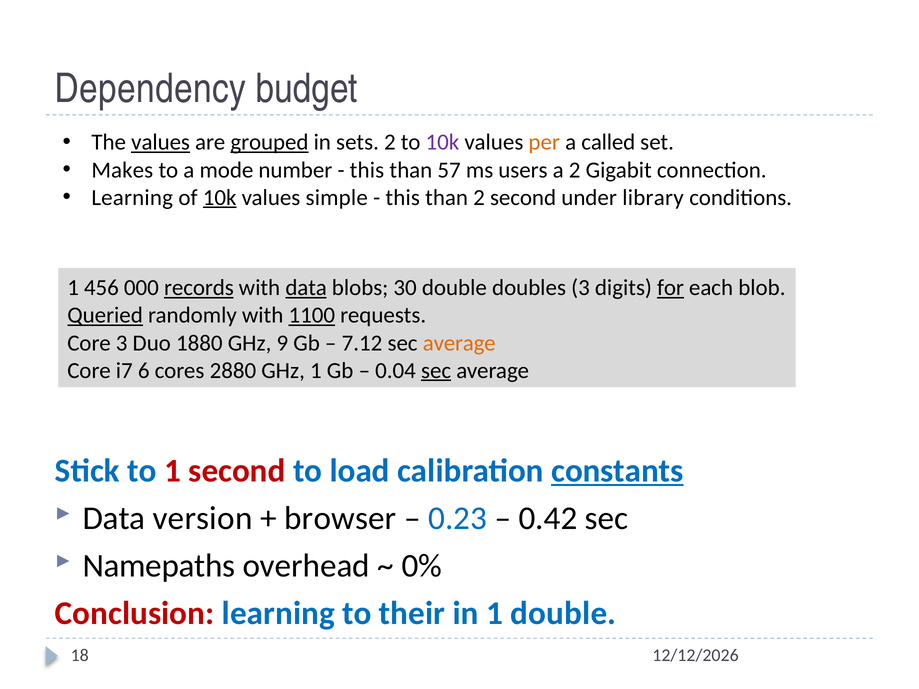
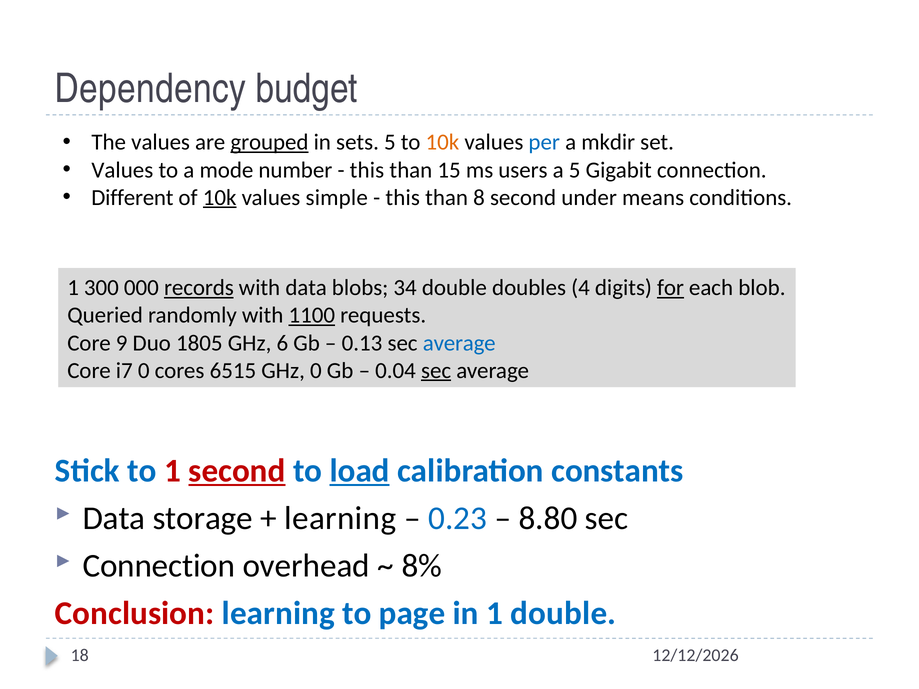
values at (161, 142) underline: present -> none
sets 2: 2 -> 5
10k at (442, 142) colour: purple -> orange
per colour: orange -> blue
called: called -> mkdir
Makes at (122, 170): Makes -> Values
57: 57 -> 15
a 2: 2 -> 5
Learning at (132, 198): Learning -> Different
than 2: 2 -> 8
library: library -> means
456: 456 -> 300
data at (306, 288) underline: present -> none
30: 30 -> 34
doubles 3: 3 -> 4
Queried underline: present -> none
Core 3: 3 -> 9
1880: 1880 -> 1805
9: 9 -> 6
7.12: 7.12 -> 0.13
average at (459, 343) colour: orange -> blue
i7 6: 6 -> 0
2880: 2880 -> 6515
GHz 1: 1 -> 0
second at (237, 471) underline: none -> present
load underline: none -> present
constants underline: present -> none
version: version -> storage
browser at (340, 519): browser -> learning
0.42: 0.42 -> 8.80
Namepaths at (159, 566): Namepaths -> Connection
0%: 0% -> 8%
their: their -> page
